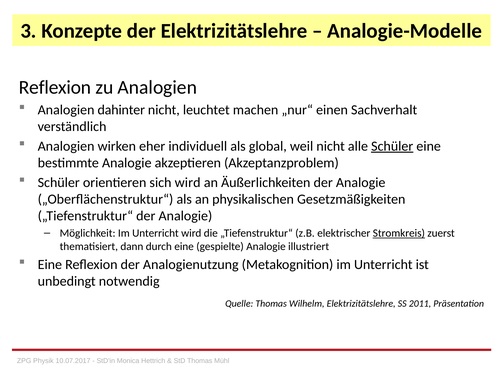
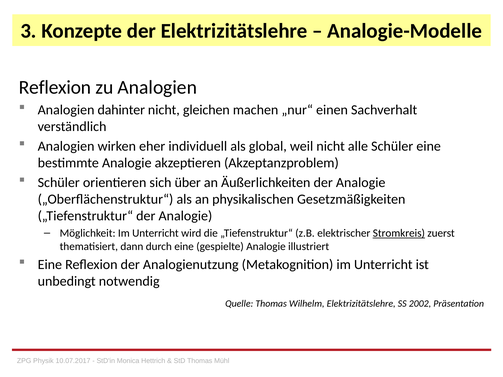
leuchtet: leuchtet -> gleichen
Schüler at (392, 146) underline: present -> none
sich wird: wird -> über
2011: 2011 -> 2002
